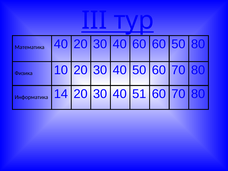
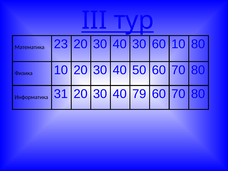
Математика 40: 40 -> 23
40 60: 60 -> 30
60 50: 50 -> 10
14: 14 -> 31
51: 51 -> 79
